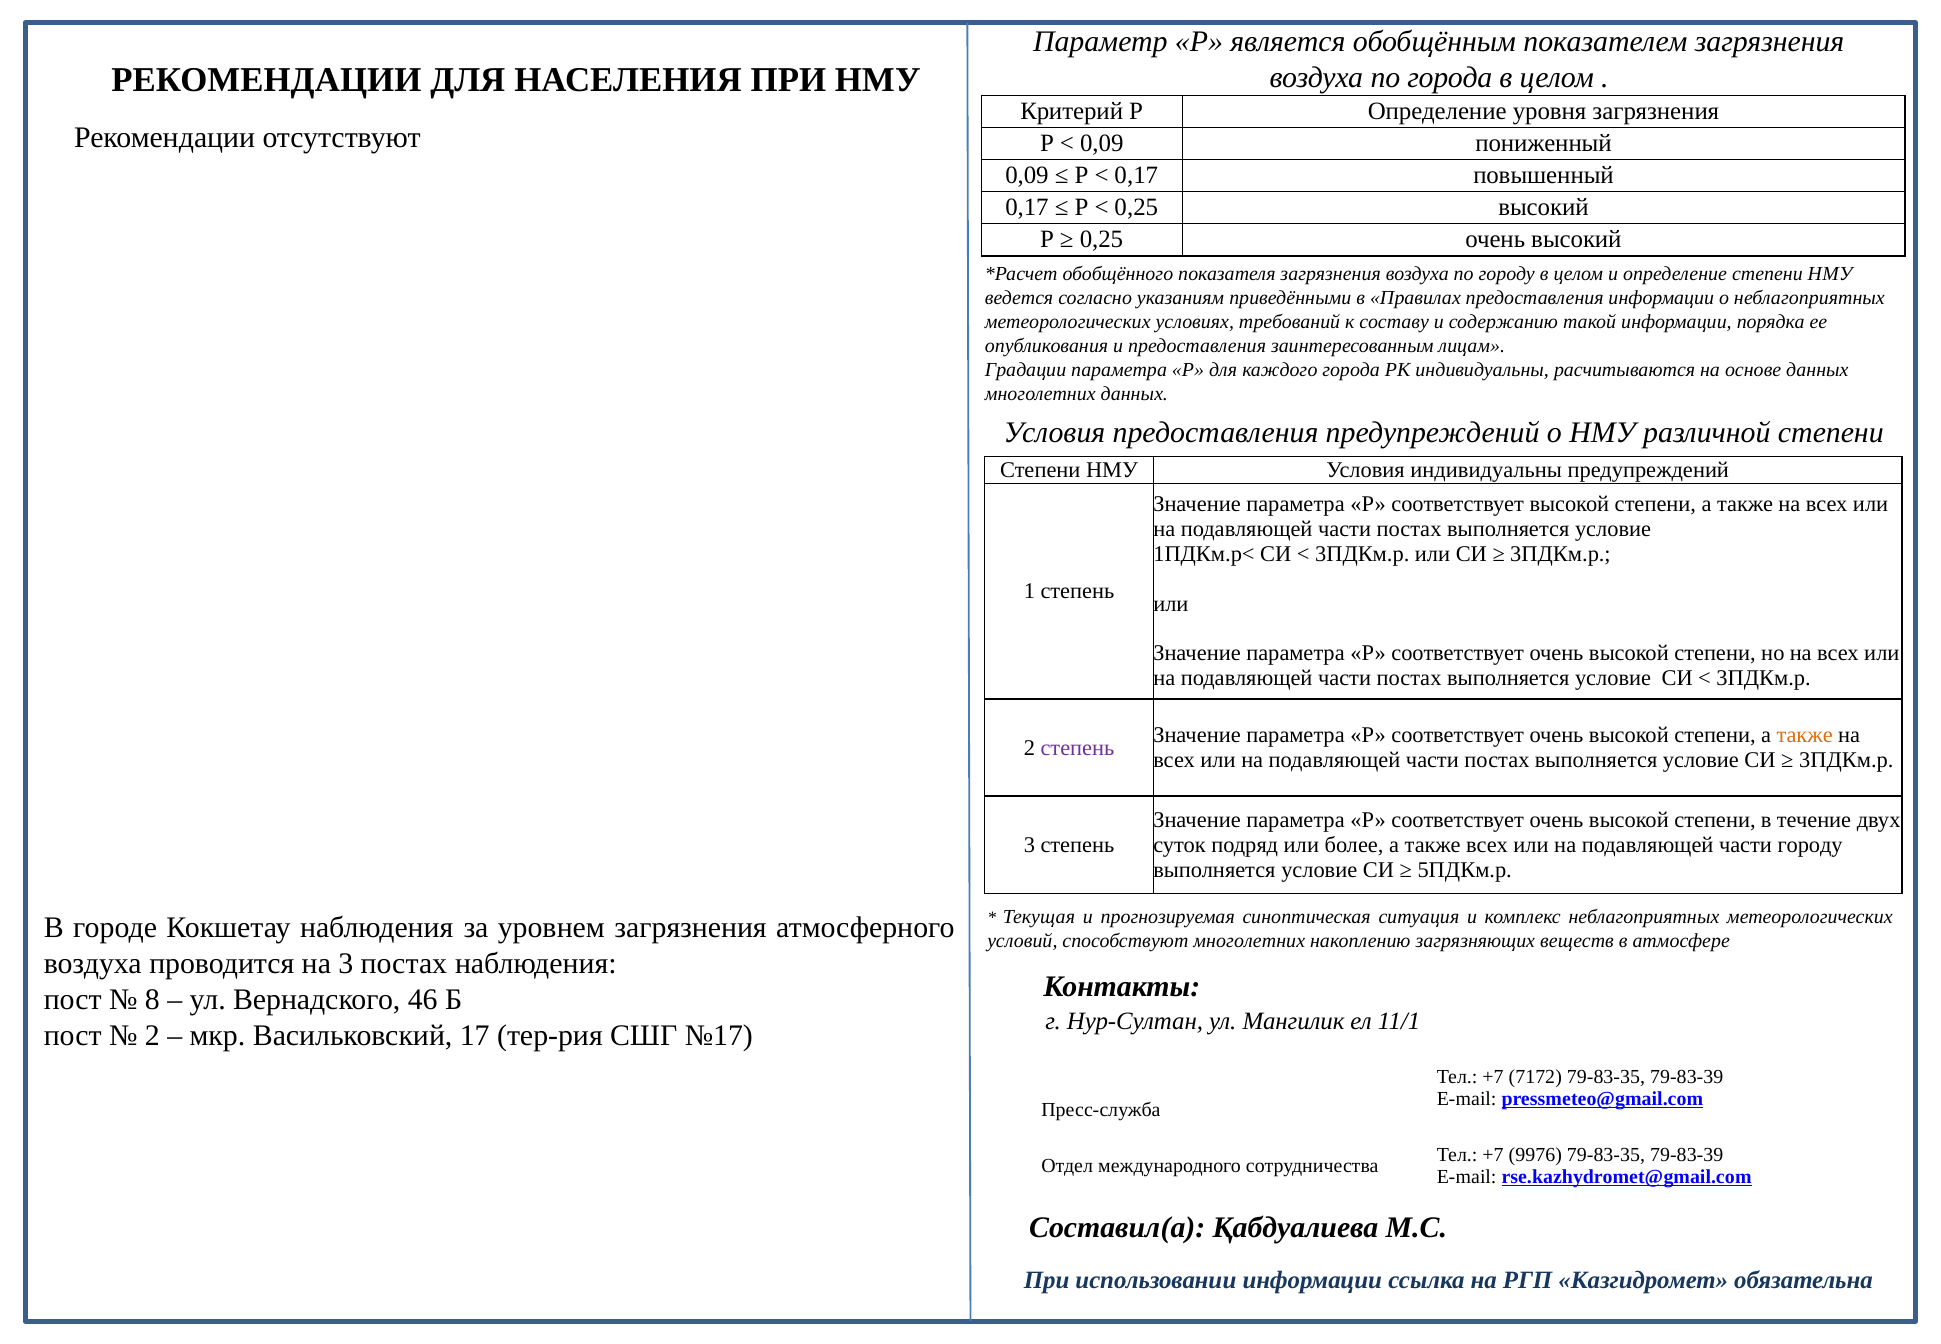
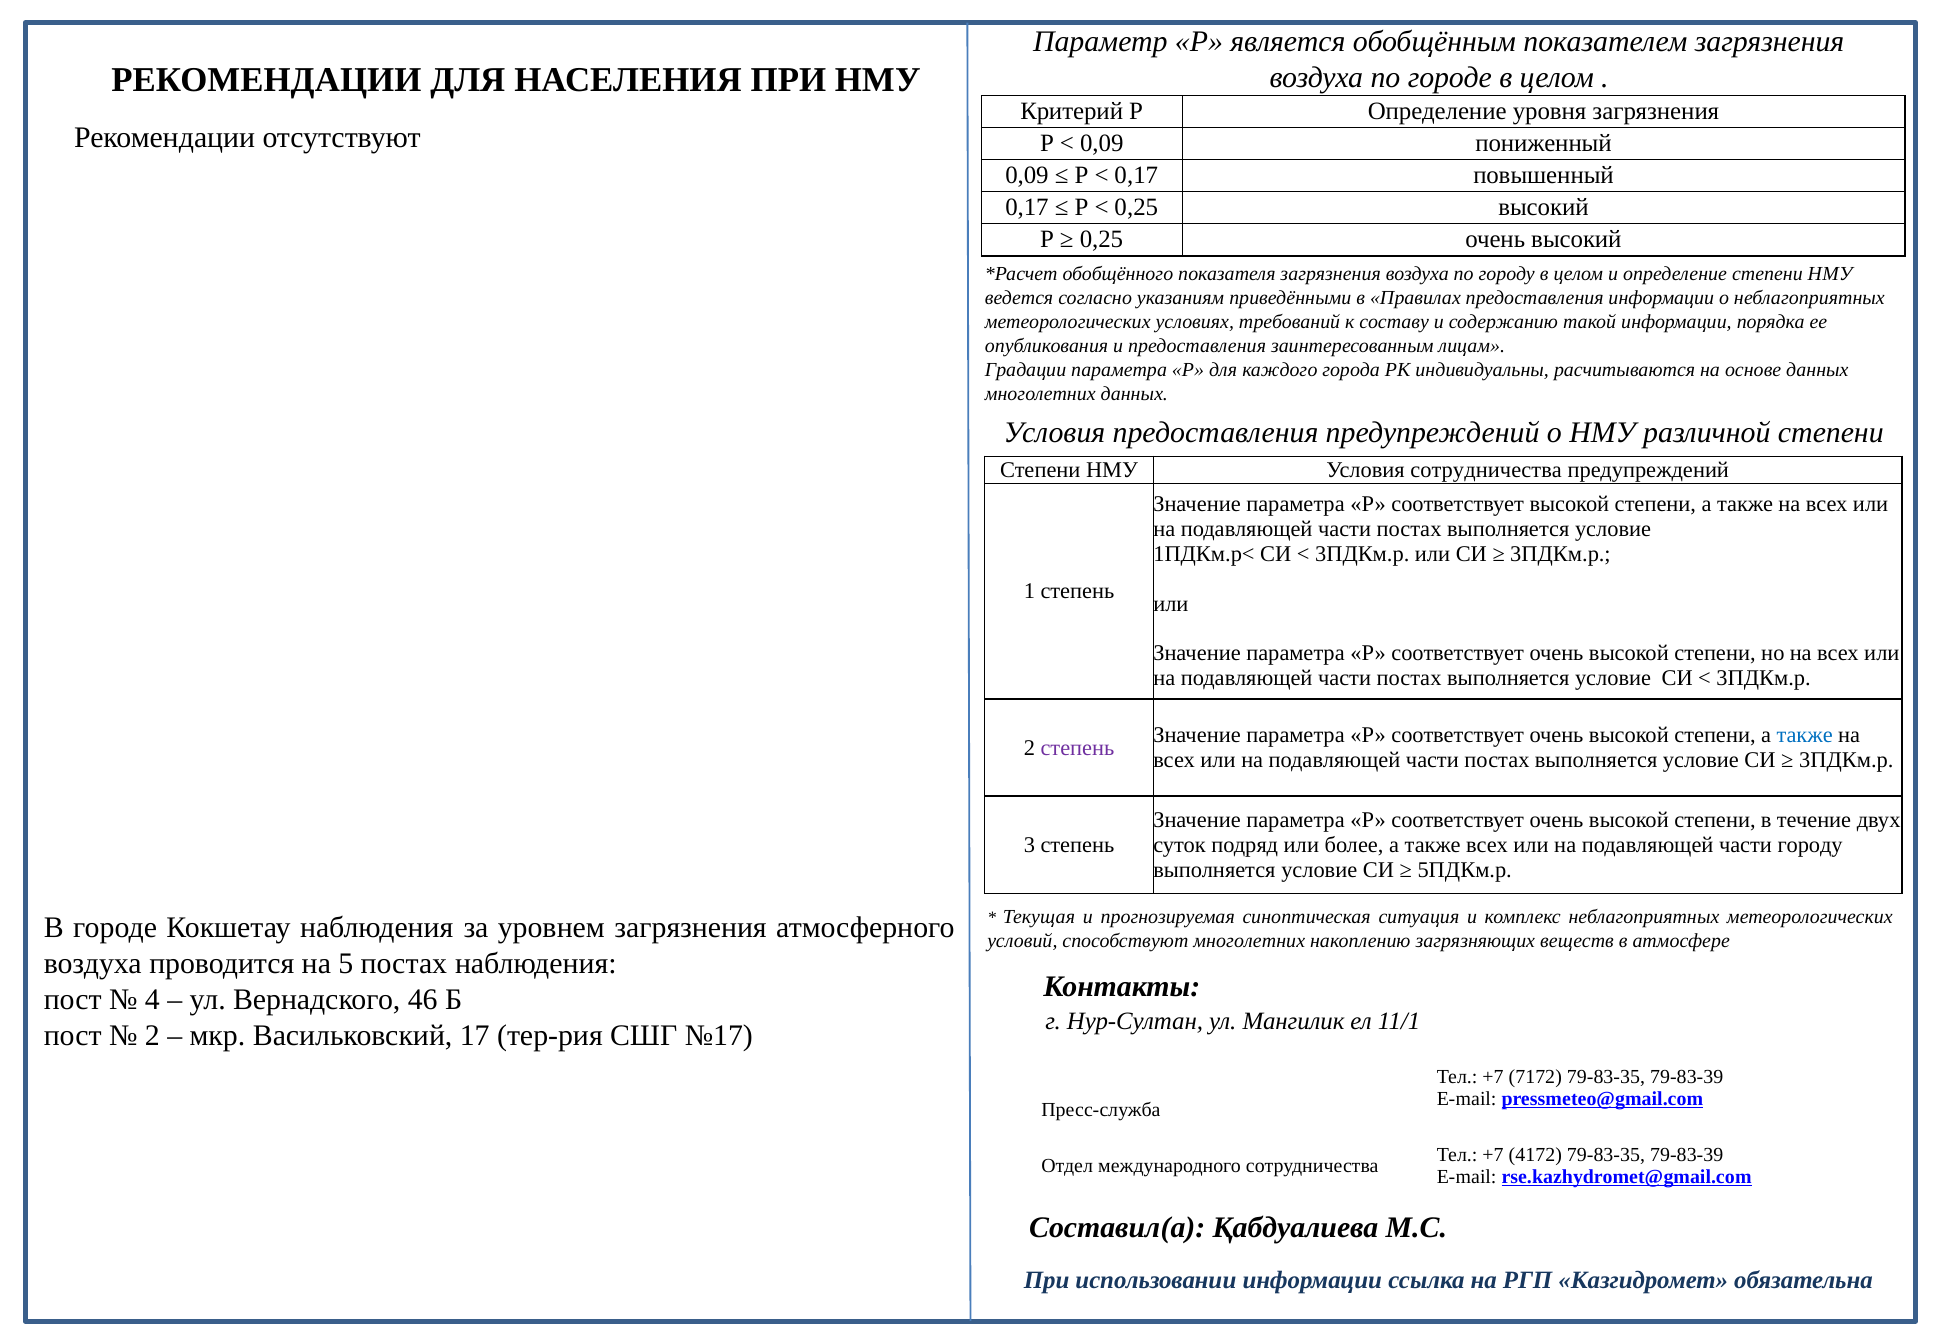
по города: города -> городе
Условия индивидуальны: индивидуальны -> сотрудничества
также at (1805, 735) colour: orange -> blue
на 3: 3 -> 5
8: 8 -> 4
9976: 9976 -> 4172
